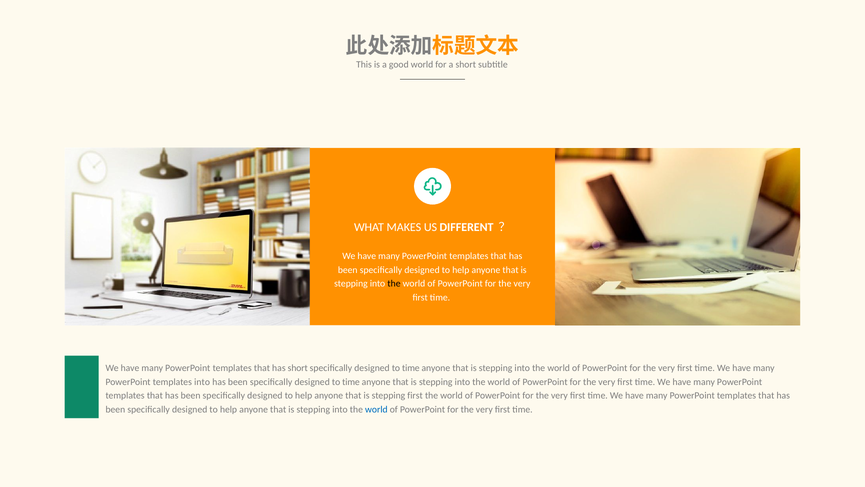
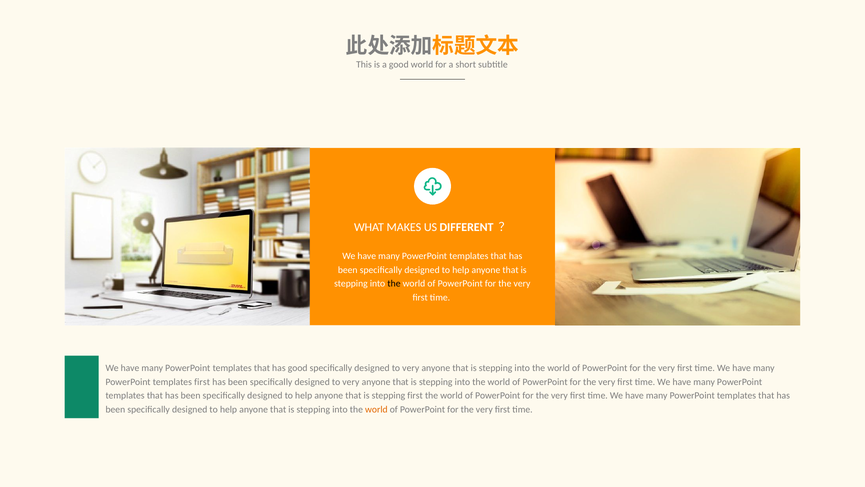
has short: short -> good
time at (411, 368): time -> very
templates into: into -> first
time at (351, 382): time -> very
world at (376, 409) colour: blue -> orange
